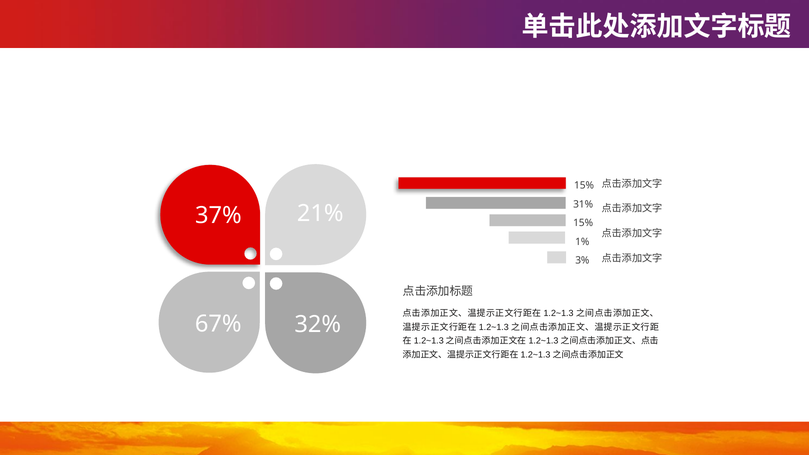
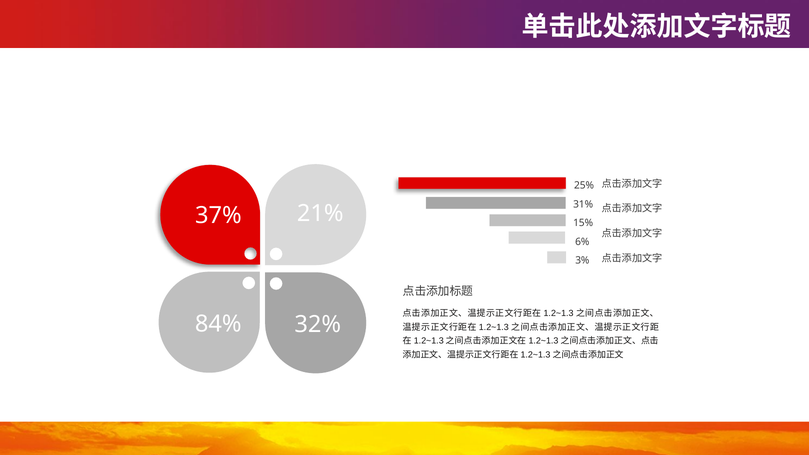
15% at (584, 186): 15% -> 25%
1%: 1% -> 6%
67%: 67% -> 84%
